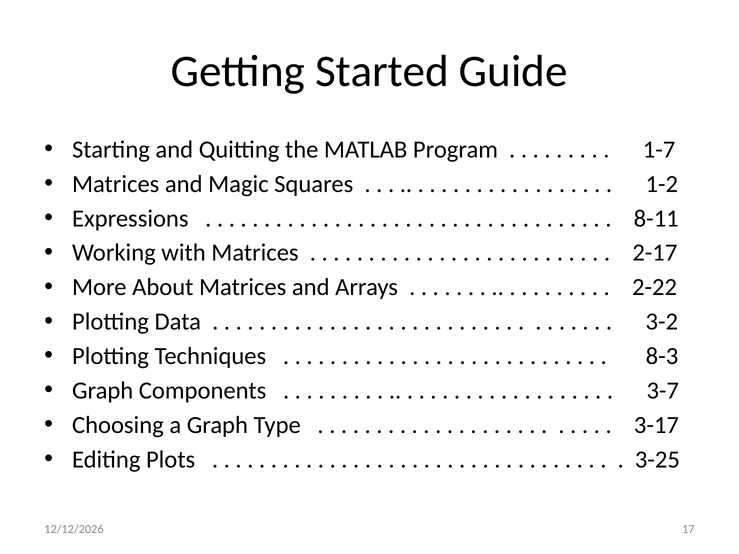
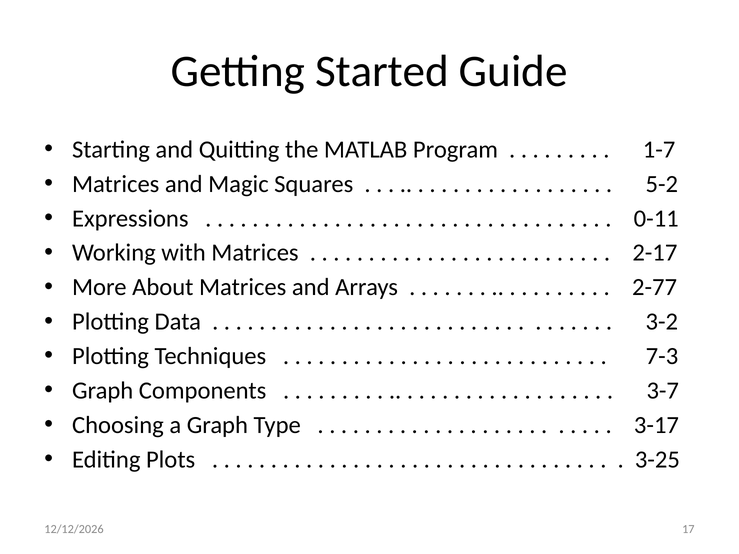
1-2: 1-2 -> 5-2
8-11: 8-11 -> 0-11
2-22: 2-22 -> 2-77
8-3: 8-3 -> 7-3
